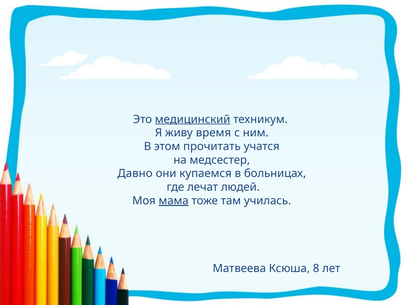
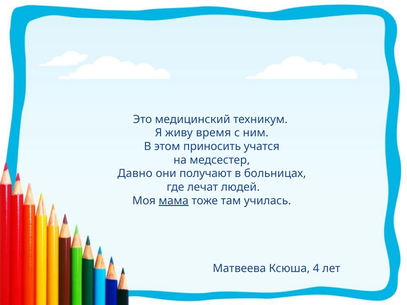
медицинский underline: present -> none
прочитать: прочитать -> приносить
купаемся: купаемся -> получают
8: 8 -> 4
